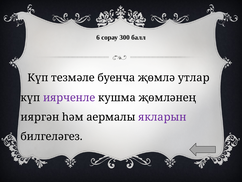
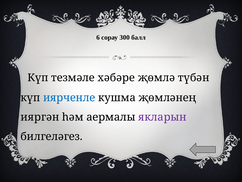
буенча: буенча -> хәбәре
утлар: утлар -> түбән
иярченле colour: purple -> blue
